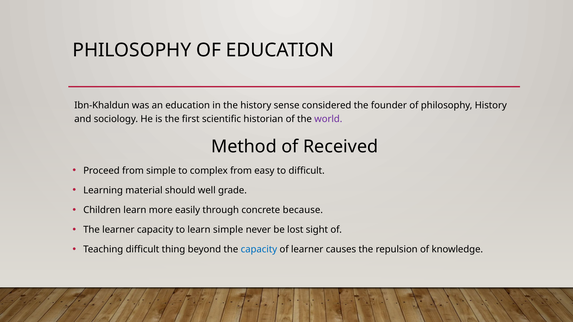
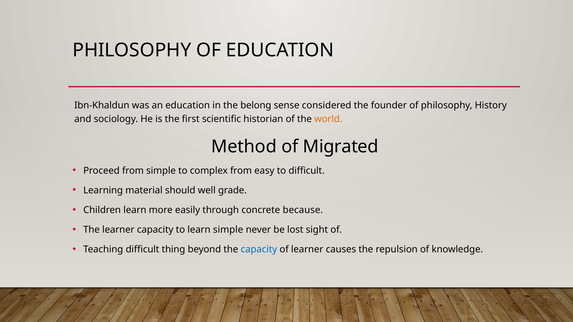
the history: history -> belong
world colour: purple -> orange
Received: Received -> Migrated
